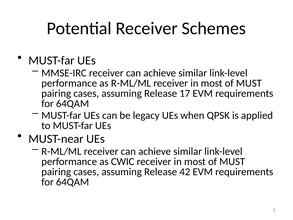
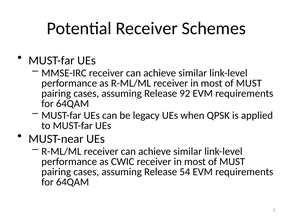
17: 17 -> 92
42: 42 -> 54
